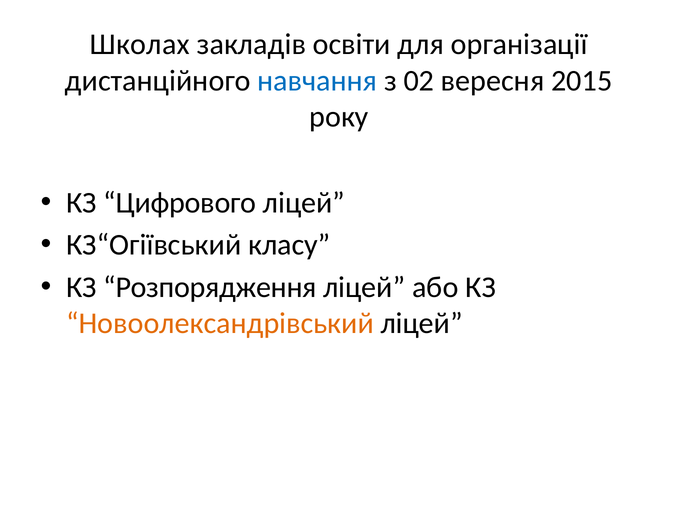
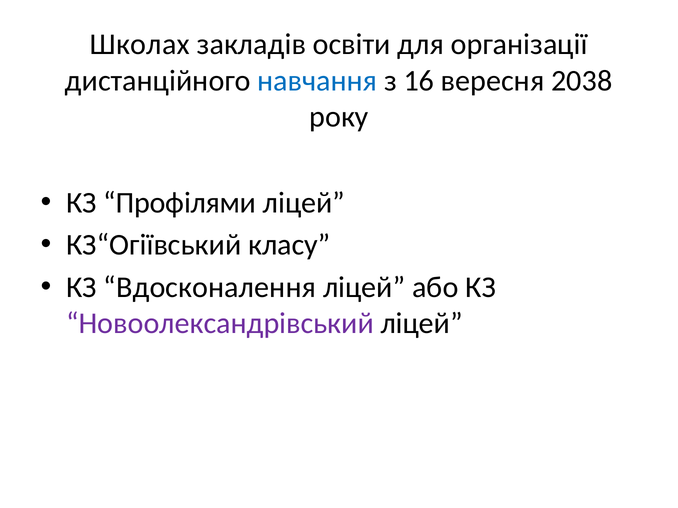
02: 02 -> 16
2015: 2015 -> 2038
Цифрового: Цифрового -> Профілями
Розпорядження: Розпорядження -> Вдосконалення
Новоолександрівський colour: orange -> purple
